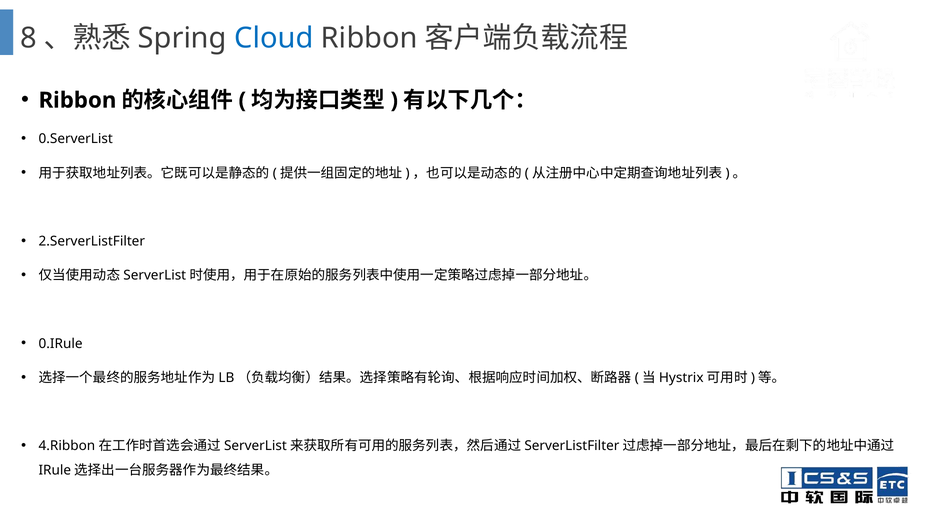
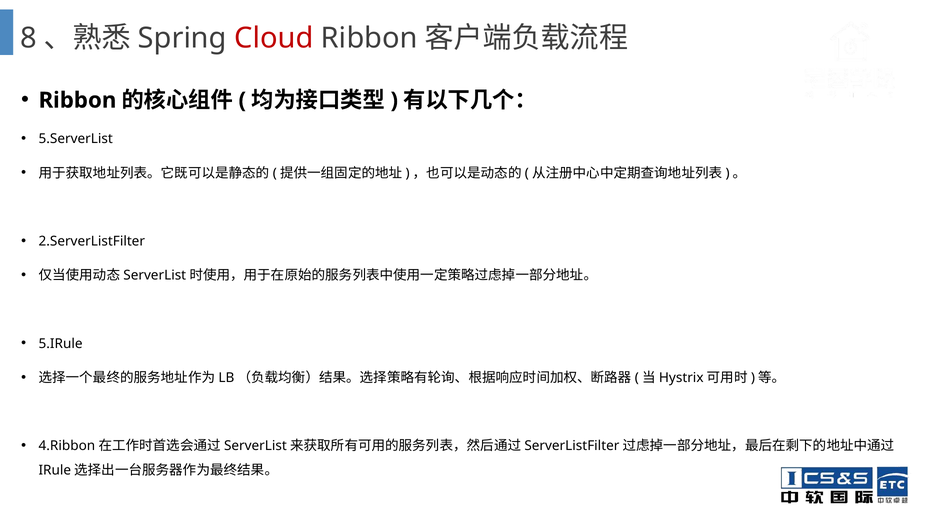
Cloud colour: blue -> red
0.ServerList: 0.ServerList -> 5.ServerList
0.IRule: 0.IRule -> 5.IRule
